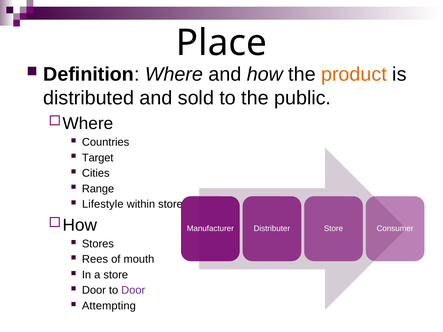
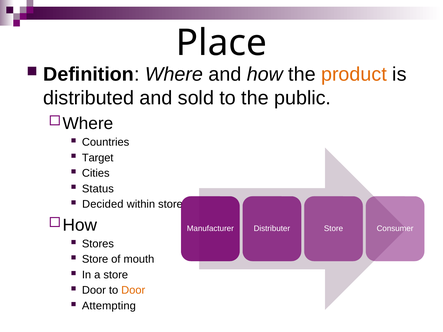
Range: Range -> Status
Lifestyle: Lifestyle -> Decided
Rees at (95, 259): Rees -> Store
Door at (133, 291) colour: purple -> orange
